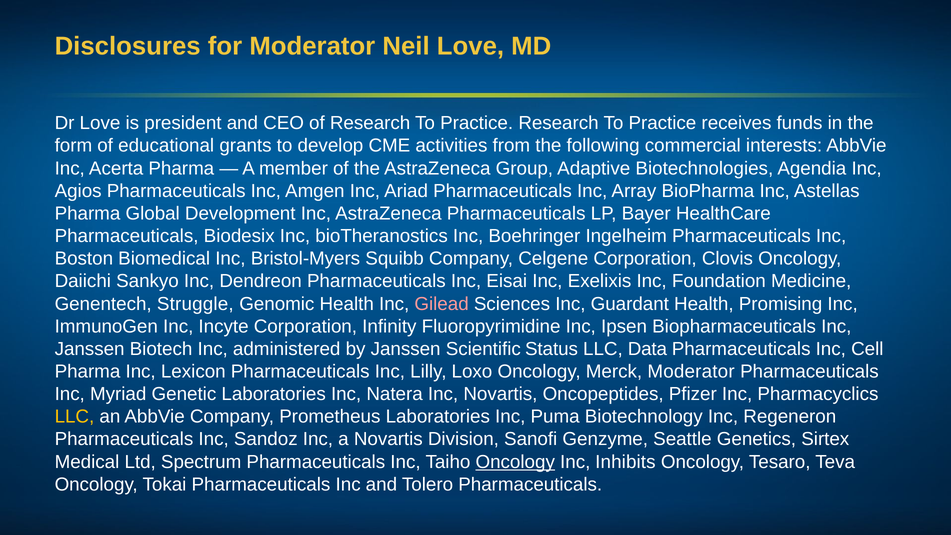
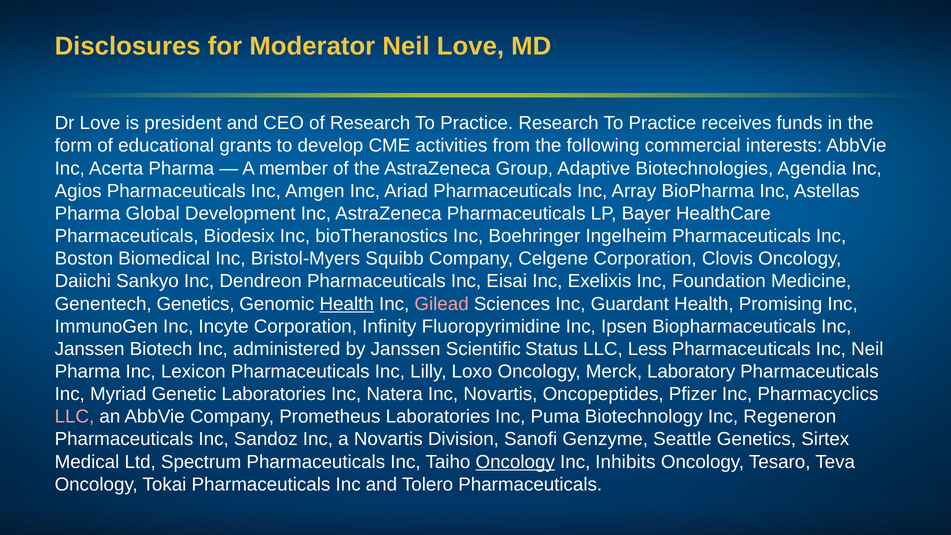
Genentech Struggle: Struggle -> Genetics
Health at (347, 304) underline: none -> present
Data: Data -> Less
Inc Cell: Cell -> Neil
Merck Moderator: Moderator -> Laboratory
LLC at (74, 417) colour: yellow -> pink
